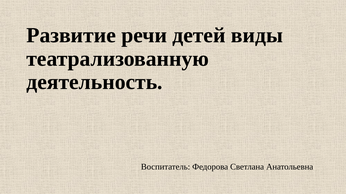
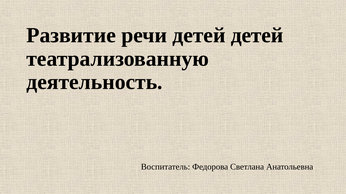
детей виды: виды -> детей
